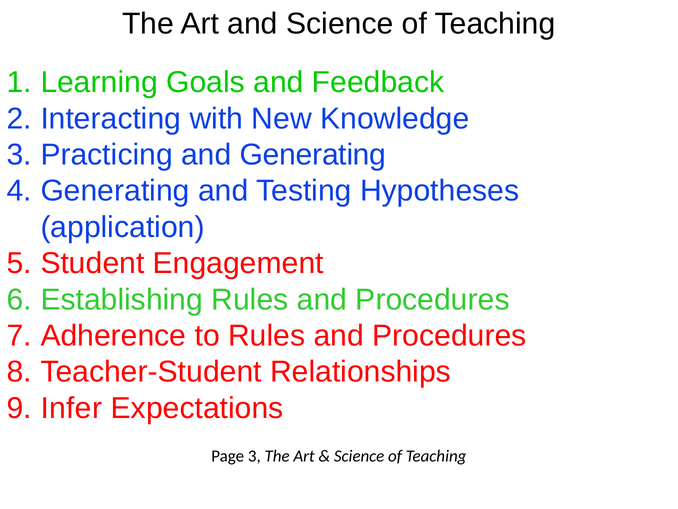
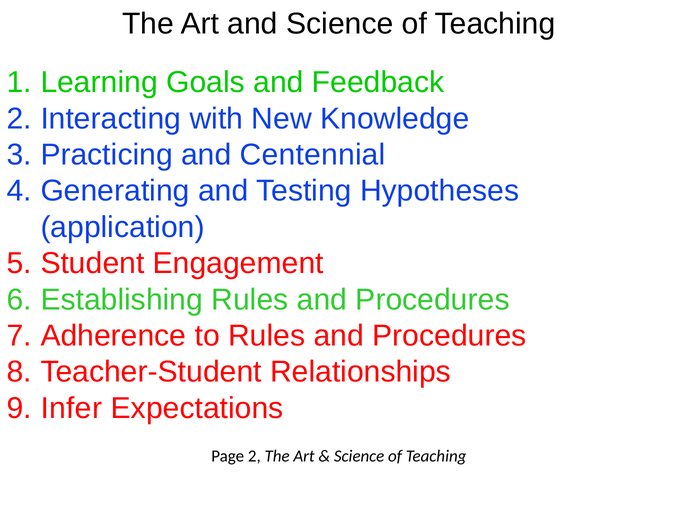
and Generating: Generating -> Centennial
Page 3: 3 -> 2
